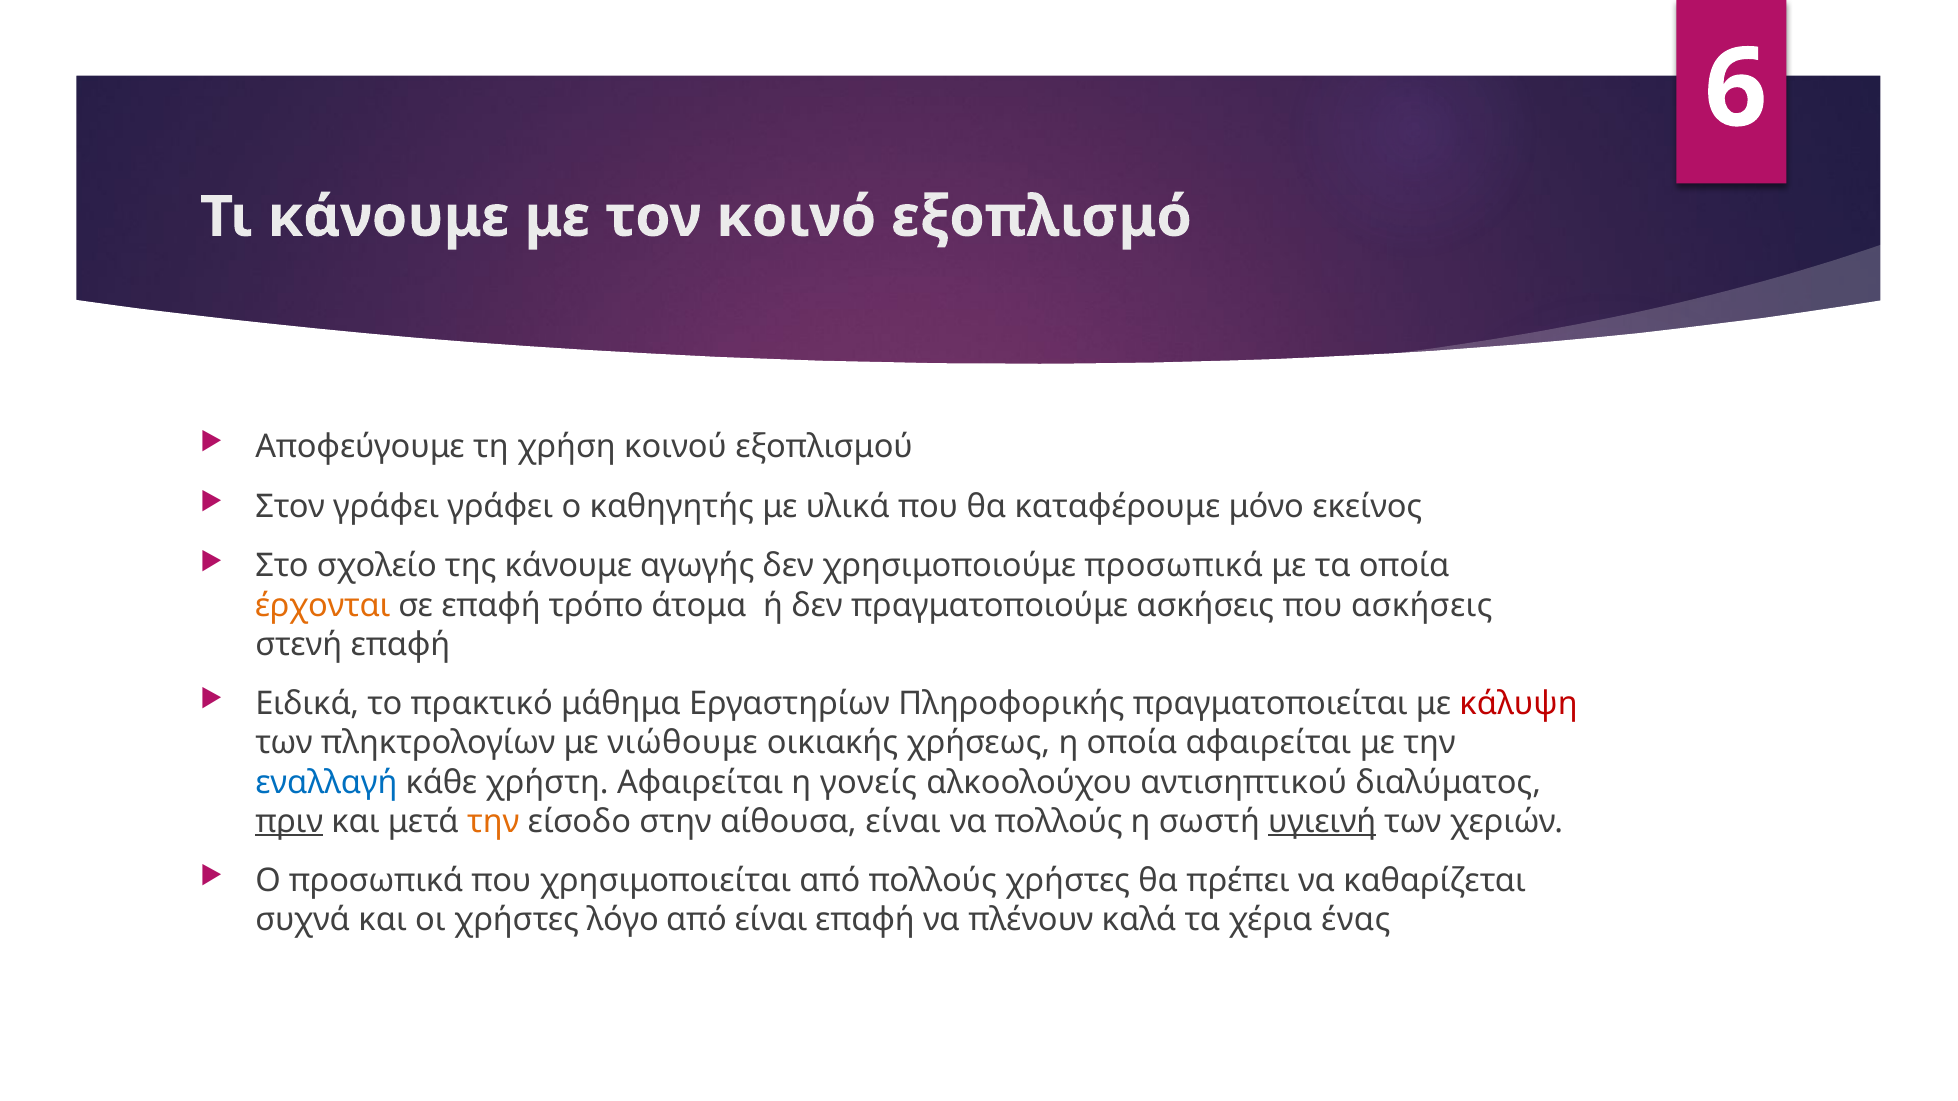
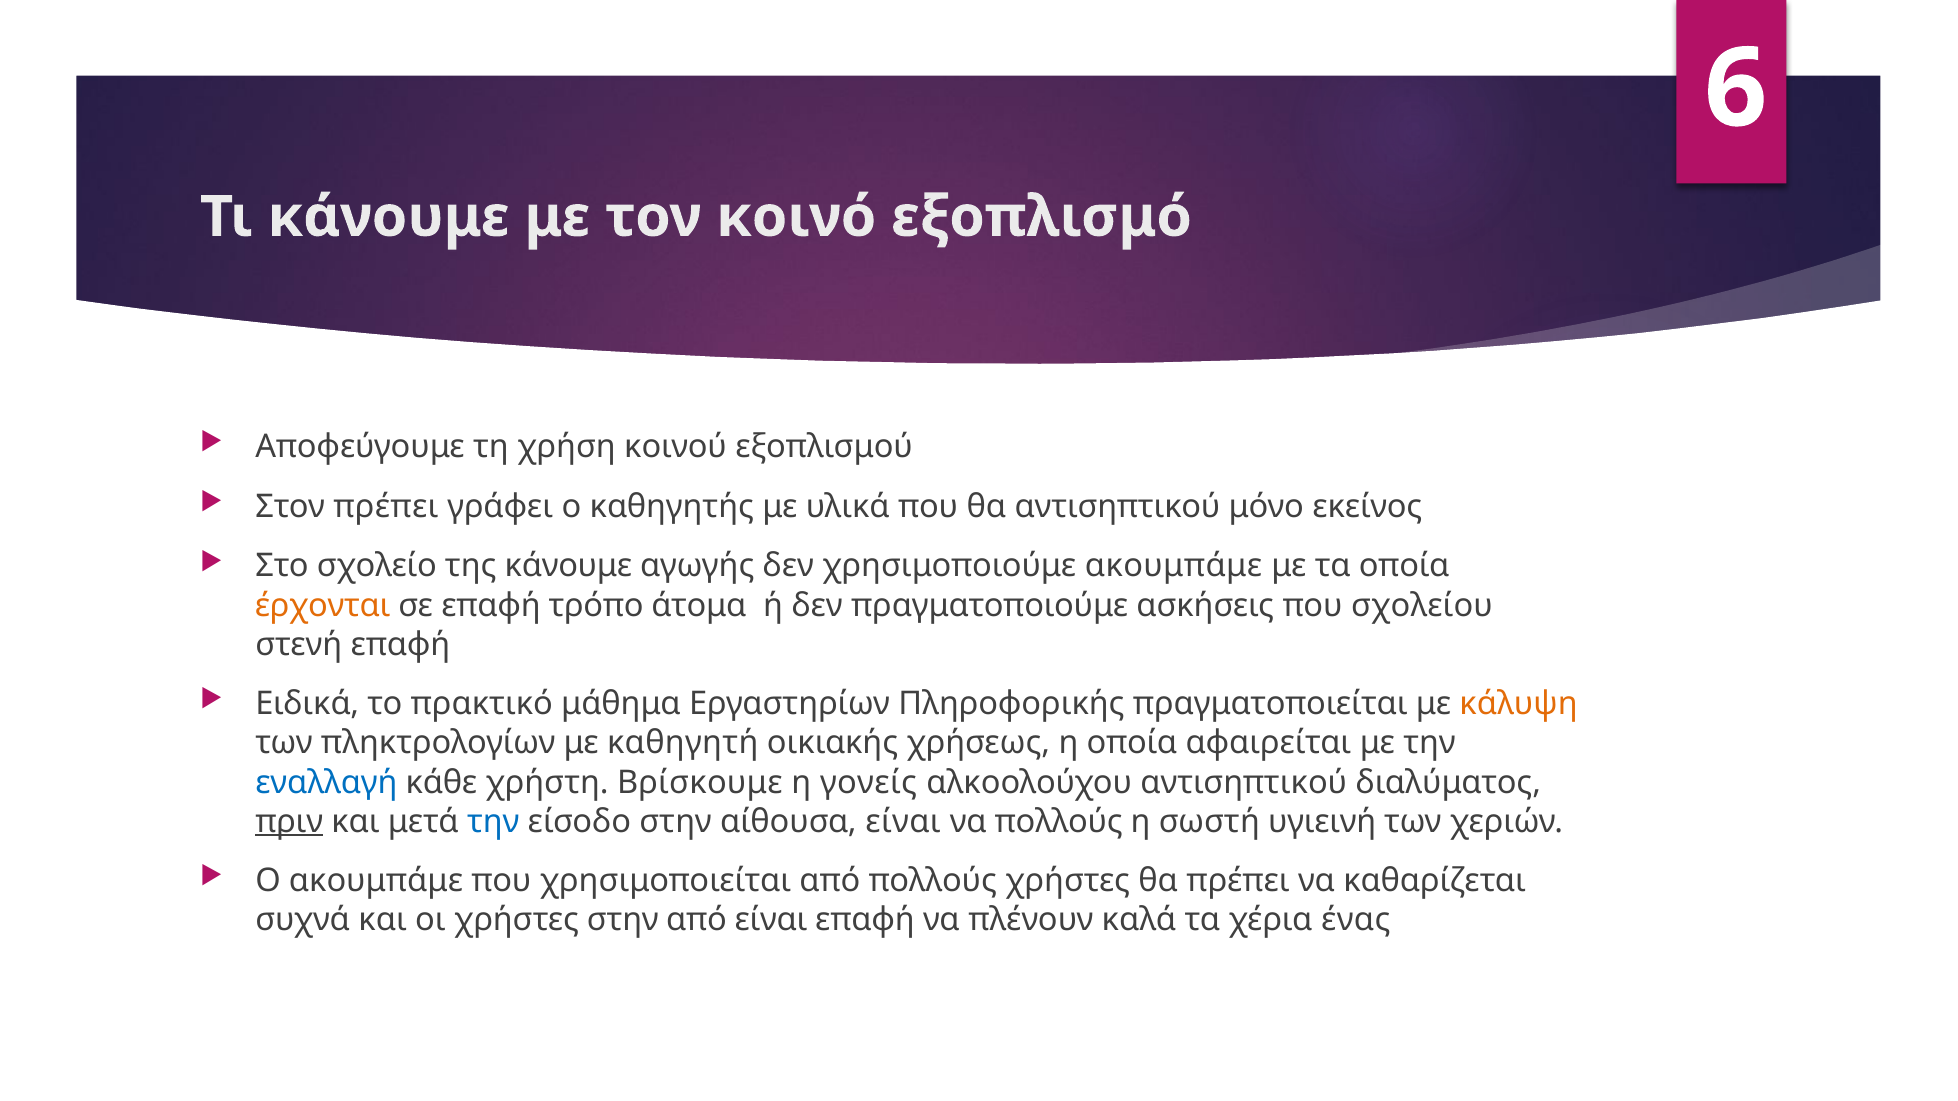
Στον γράφει: γράφει -> πρέπει
θα καταφέρουμε: καταφέρουμε -> αντισηπτικού
χρησιμοποιούμε προσωπικά: προσωπικά -> ακουμπάμε
που ασκήσεις: ασκήσεις -> σχολείου
κάλυψη colour: red -> orange
νιώθουμε: νιώθουμε -> καθηγητή
χρήστη Αφαιρείται: Αφαιρείται -> Βρίσκουμε
την at (493, 822) colour: orange -> blue
υγιεινή underline: present -> none
Ο προσωπικά: προσωπικά -> ακουμπάμε
χρήστες λόγο: λόγο -> στην
